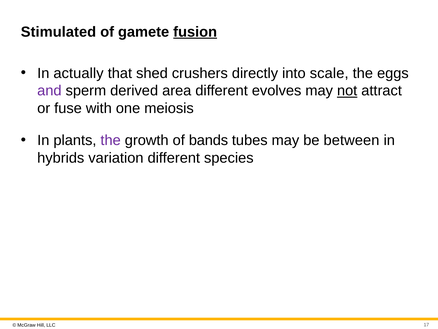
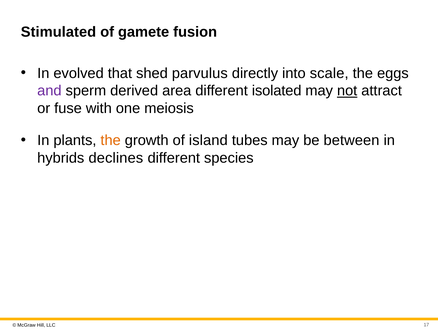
fusion underline: present -> none
actually: actually -> evolved
crushers: crushers -> parvulus
evolves: evolves -> isolated
the at (111, 140) colour: purple -> orange
bands: bands -> island
variation: variation -> declines
